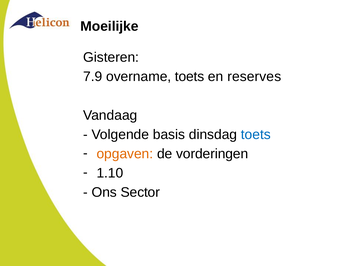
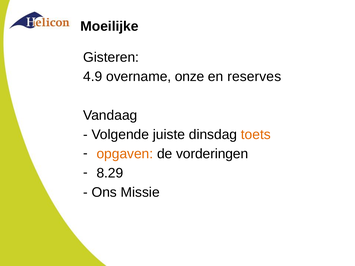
7.9: 7.9 -> 4.9
overname toets: toets -> onze
basis: basis -> juiste
toets at (256, 135) colour: blue -> orange
1.10: 1.10 -> 8.29
Sector: Sector -> Missie
